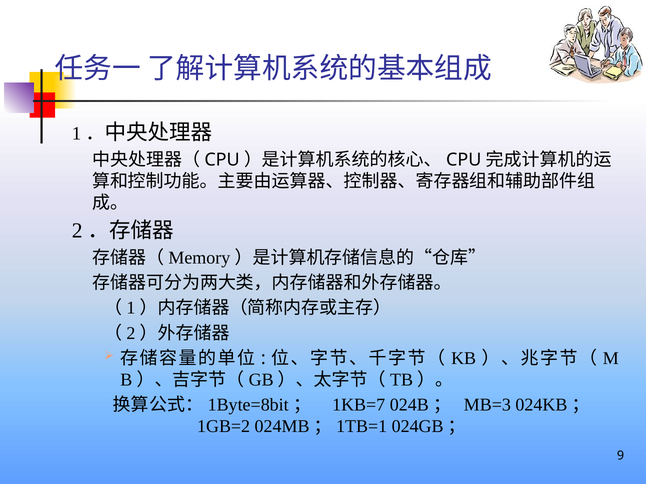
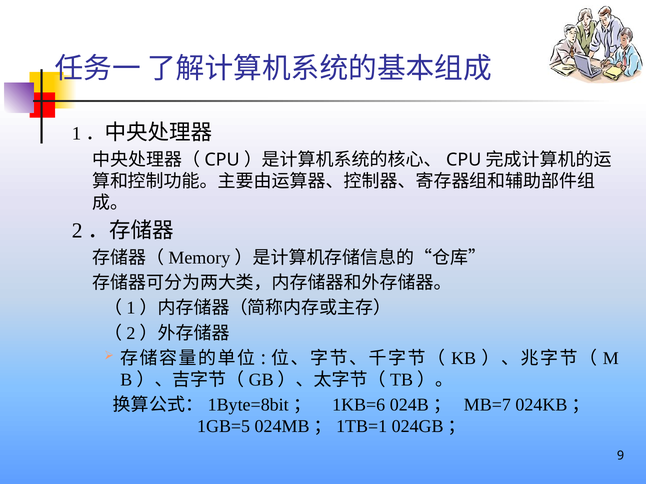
1KB=7: 1KB=7 -> 1KB=6
MB=3: MB=3 -> MB=7
1GB=2: 1GB=2 -> 1GB=5
